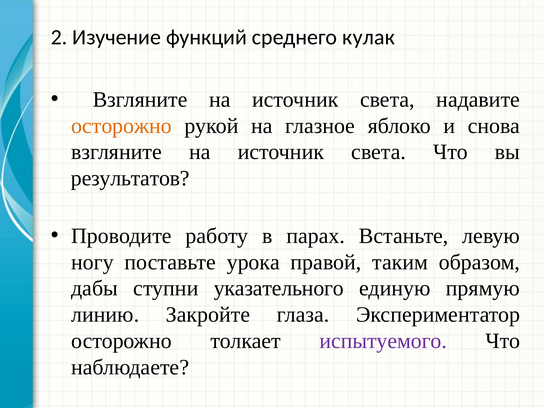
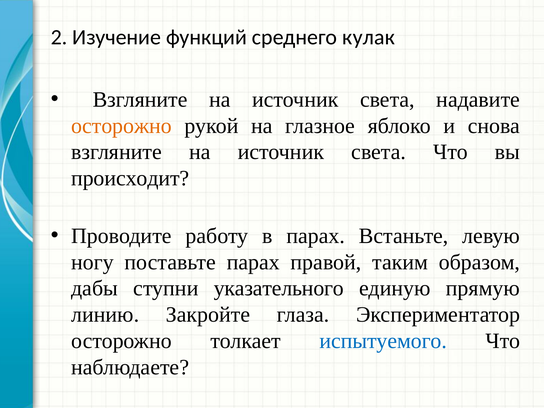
результатов: результатов -> происходит
поставьте урока: урока -> парах
испытуемого colour: purple -> blue
